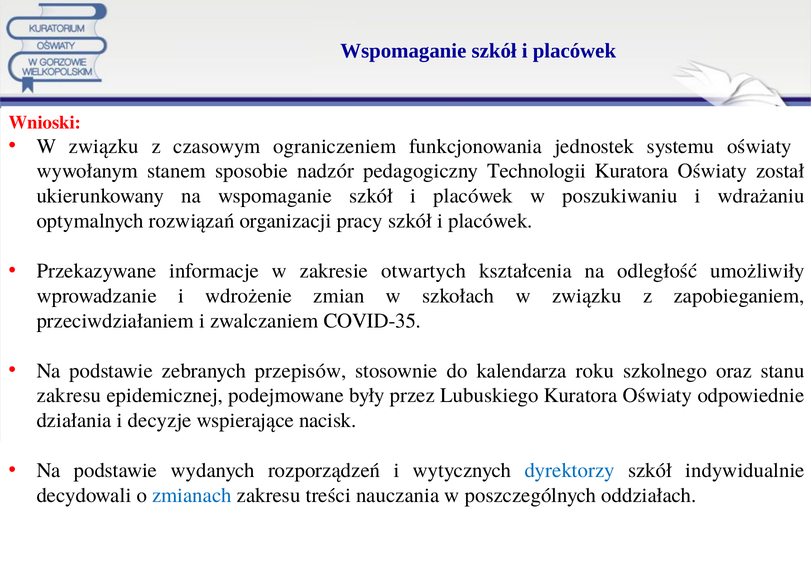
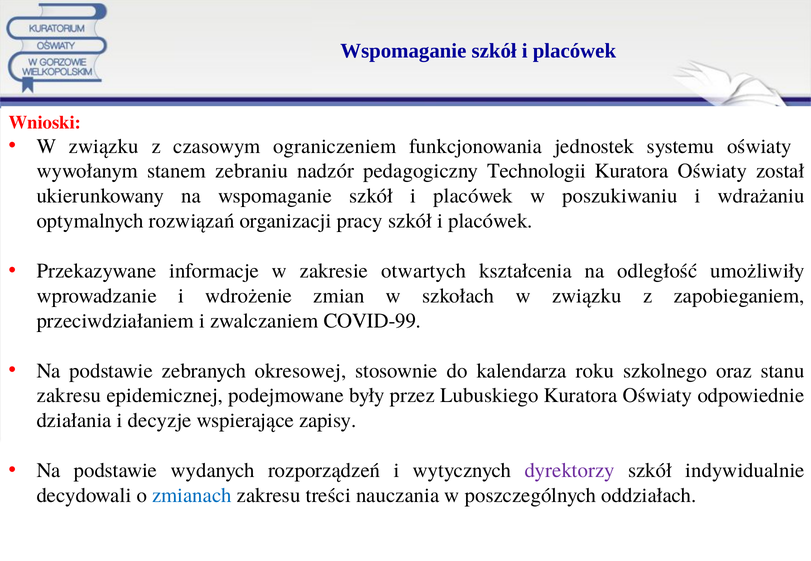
sposobie: sposobie -> zebraniu
COVID-35: COVID-35 -> COVID-99
przepisów: przepisów -> okresowej
nacisk: nacisk -> zapisy
dyrektorzy colour: blue -> purple
